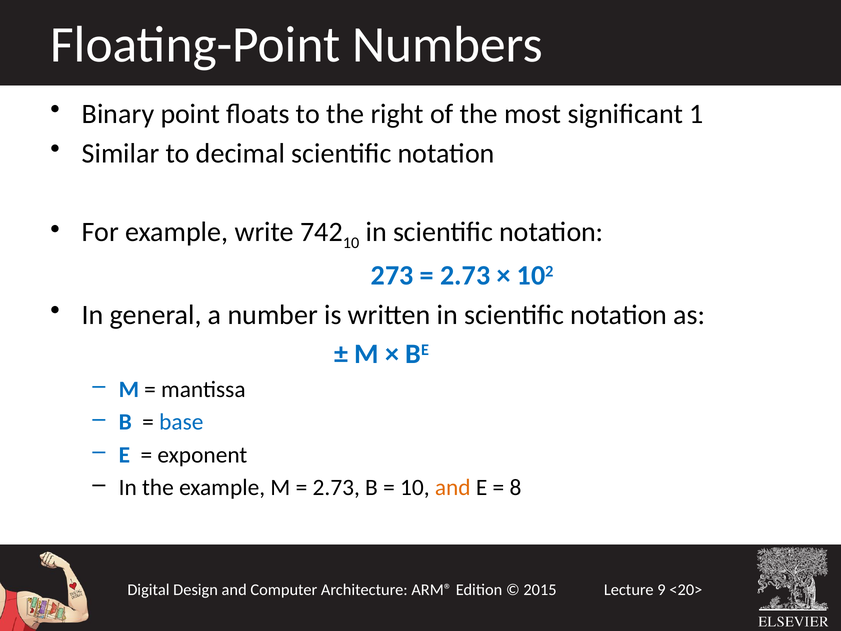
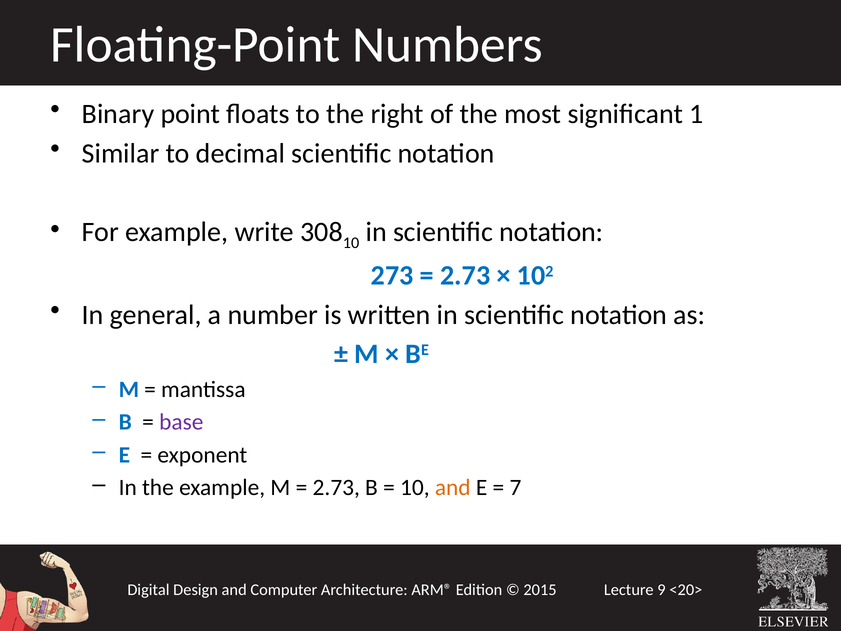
742: 742 -> 308
base colour: blue -> purple
8: 8 -> 7
